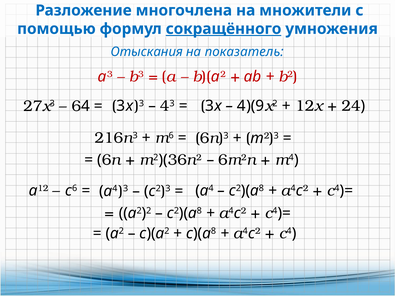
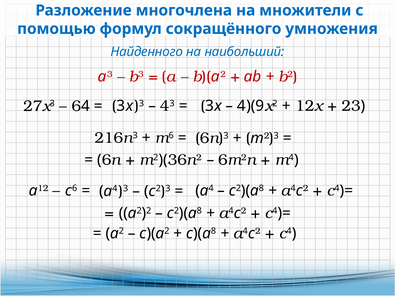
сокращённого underline: present -> none
Отыскания: Отыскания -> Найденного
показатель: показатель -> наибольший
24: 24 -> 23
